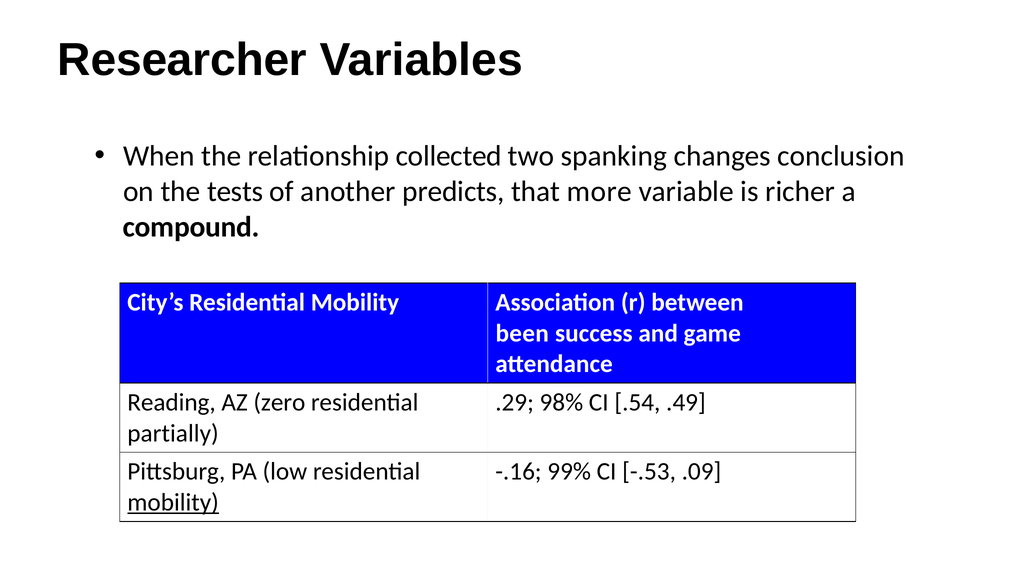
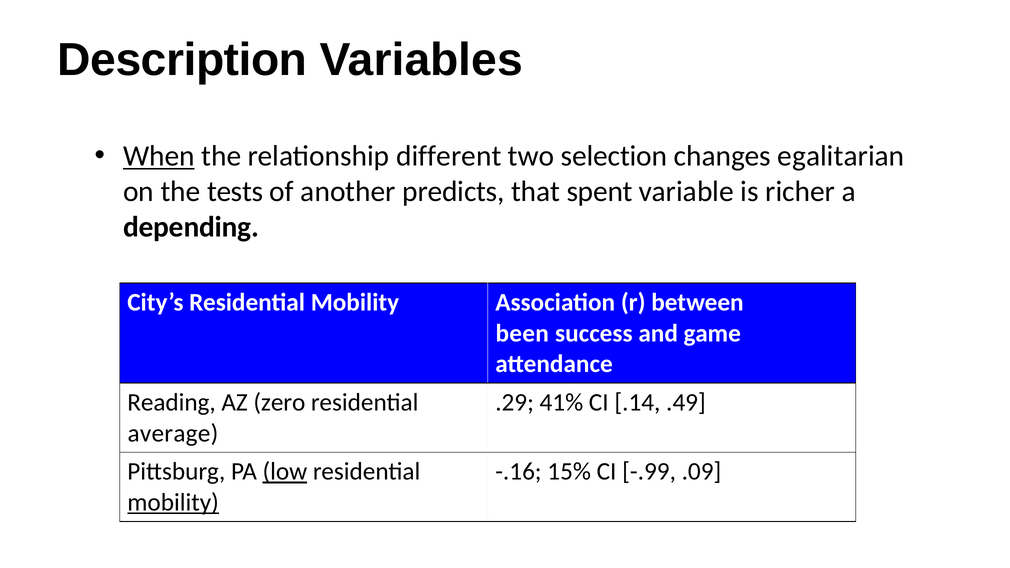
Researcher: Researcher -> Description
When underline: none -> present
collected: collected -> different
spanking: spanking -> selection
conclusion: conclusion -> egalitarian
more: more -> spent
compound: compound -> depending
98%: 98% -> 41%
.54: .54 -> .14
partially: partially -> average
low underline: none -> present
99%: 99% -> 15%
-.53: -.53 -> -.99
